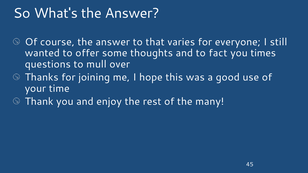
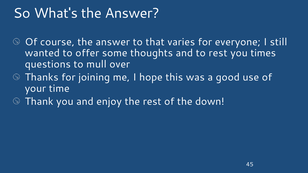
to fact: fact -> rest
many: many -> down
